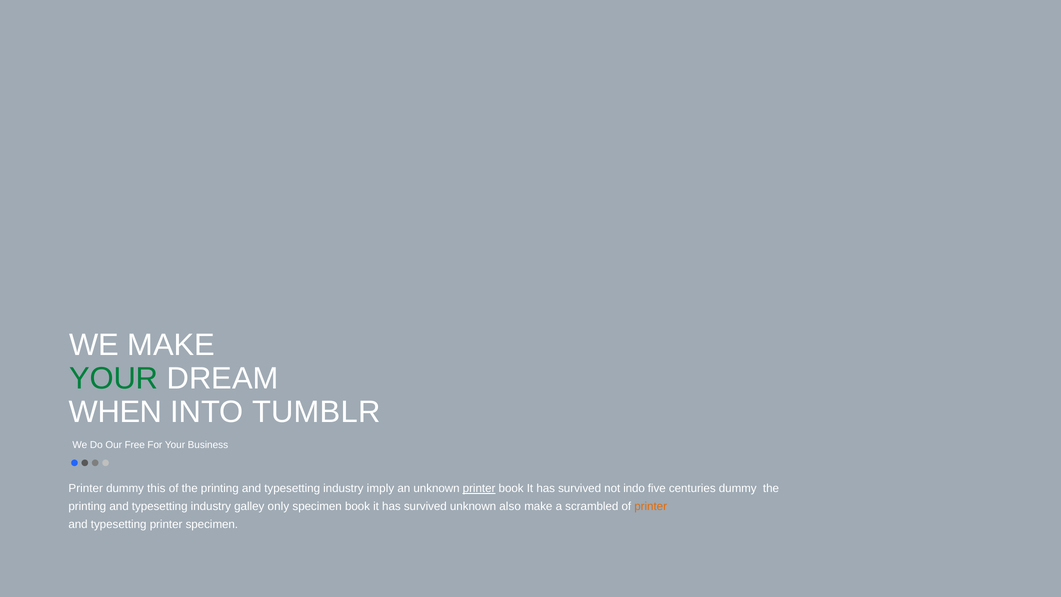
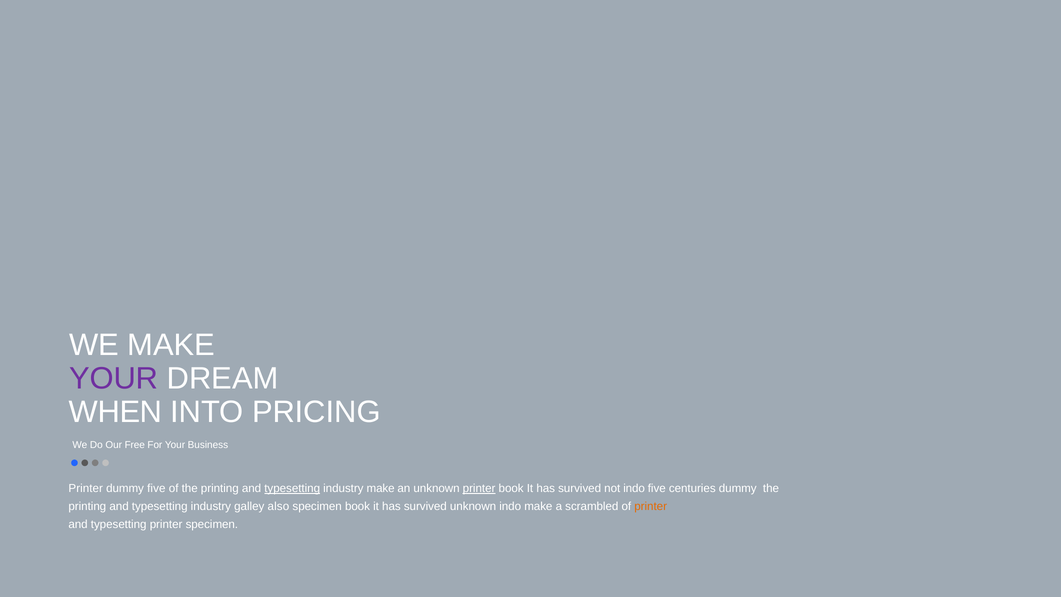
YOUR at (114, 378) colour: green -> purple
TUMBLR: TUMBLR -> PRICING
dummy this: this -> five
typesetting at (292, 488) underline: none -> present
industry imply: imply -> make
only: only -> also
unknown also: also -> indo
